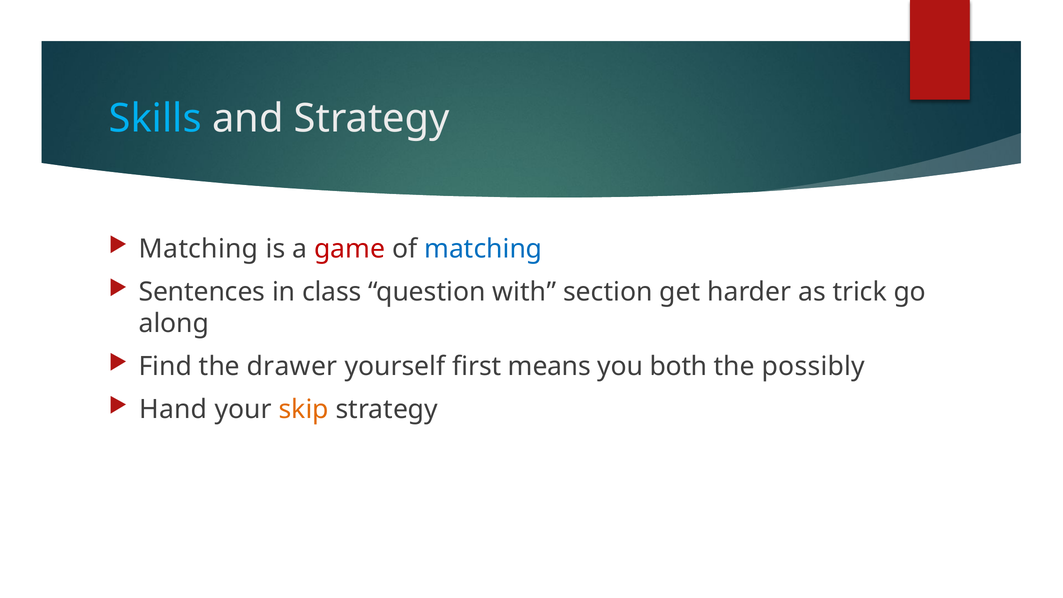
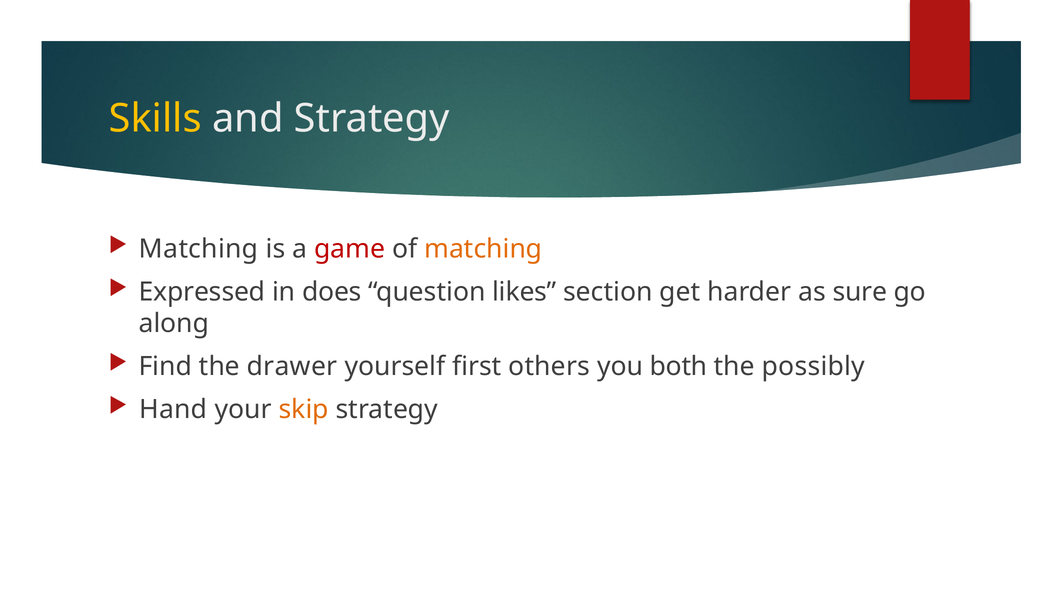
Skills colour: light blue -> yellow
matching at (483, 249) colour: blue -> orange
Sentences: Sentences -> Expressed
class: class -> does
with: with -> likes
trick: trick -> sure
means: means -> others
